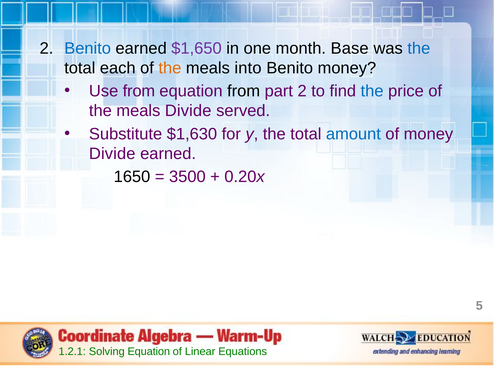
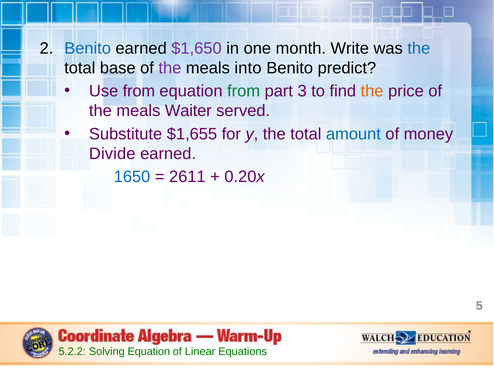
Base: Base -> Write
each: each -> base
the at (170, 68) colour: orange -> purple
Benito money: money -> predict
from at (244, 91) colour: black -> green
part 2: 2 -> 3
the at (372, 91) colour: blue -> orange
meals Divide: Divide -> Waiter
$1,630: $1,630 -> $1,655
1650 colour: black -> blue
3500: 3500 -> 2611
1.2.1: 1.2.1 -> 5.2.2
